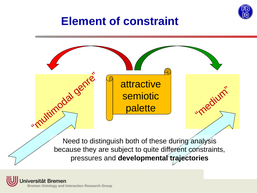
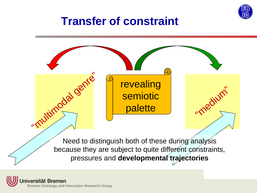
Element: Element -> Transfer
attractive: attractive -> revealing
